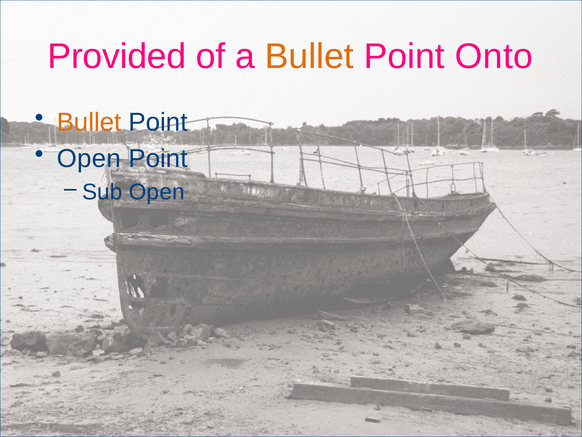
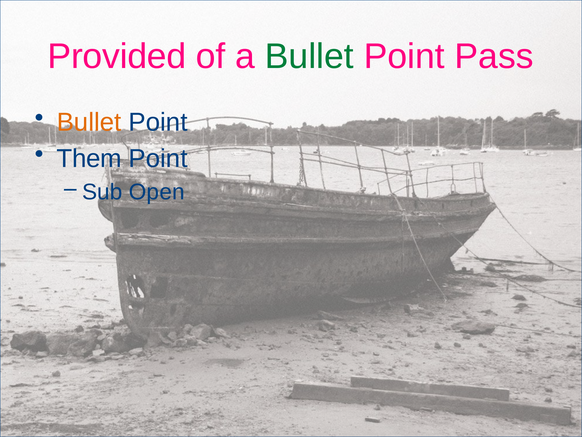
Bullet at (309, 56) colour: orange -> green
Onto: Onto -> Pass
Open at (89, 158): Open -> Them
